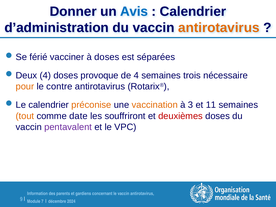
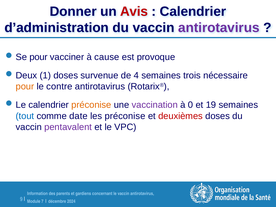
Avis colour: blue -> red
antirotavirus at (219, 28) colour: orange -> purple
férié at (38, 57): férié -> pour
à doses: doses -> cause
séparées: séparées -> provoque
4 at (45, 76): 4 -> 1
provoque: provoque -> survenue
vaccination colour: orange -> purple
3: 3 -> 0
11: 11 -> 19
tout colour: orange -> blue
les souffriront: souffriront -> préconise
